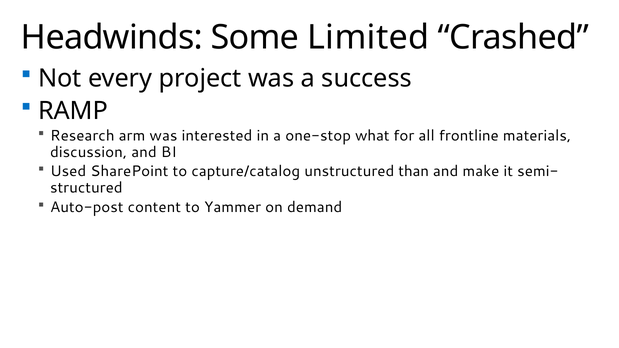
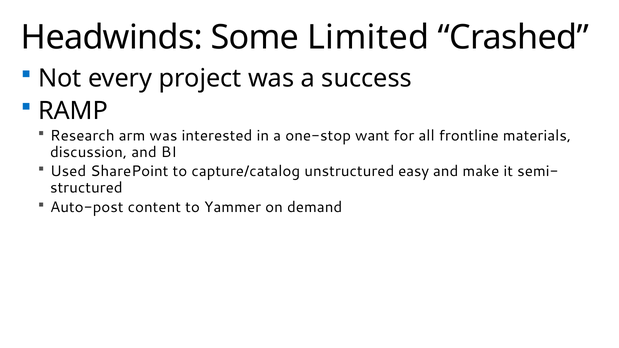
what: what -> want
than: than -> easy
